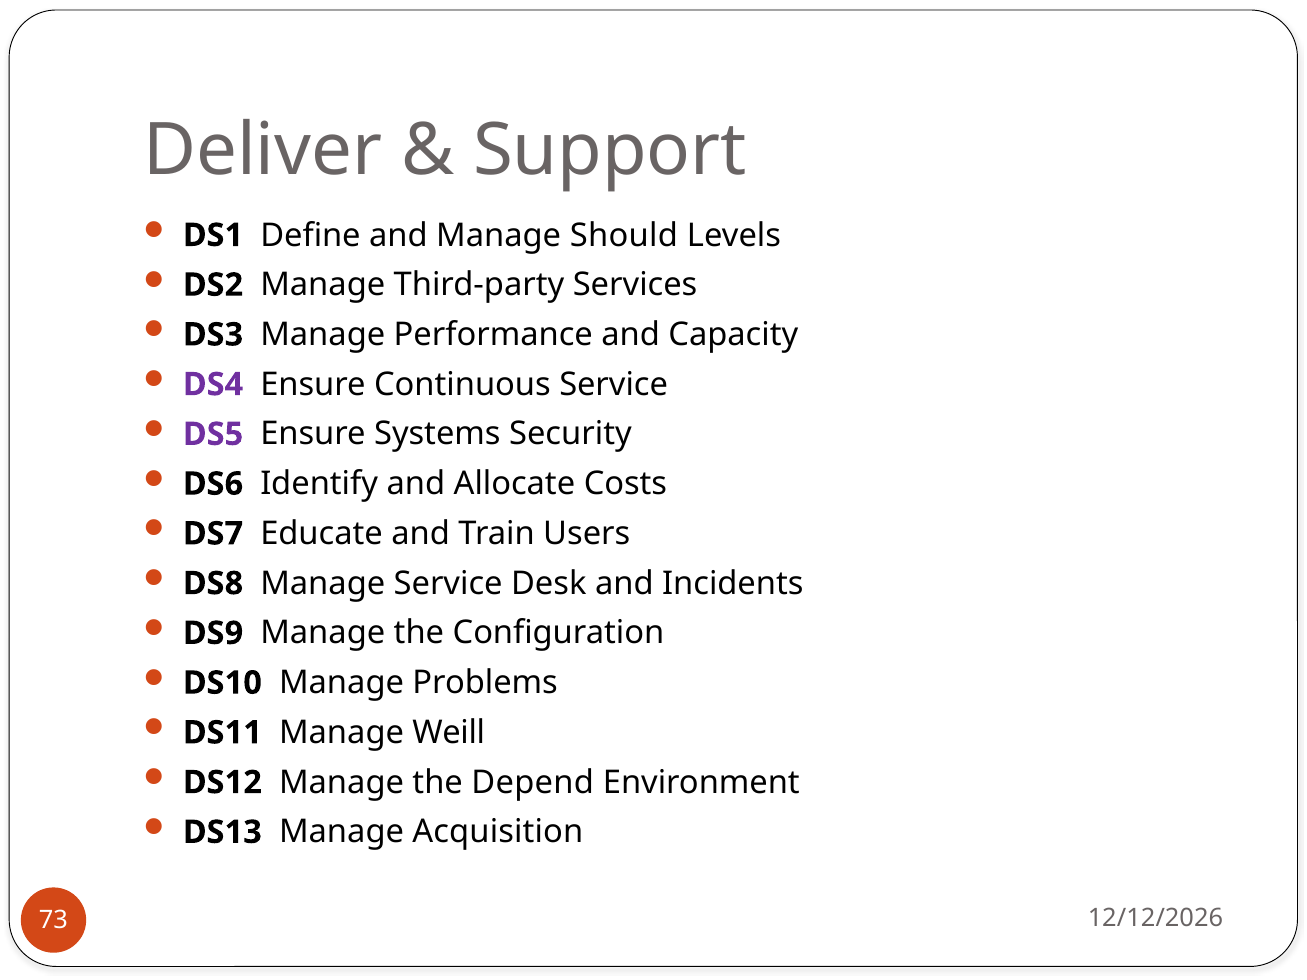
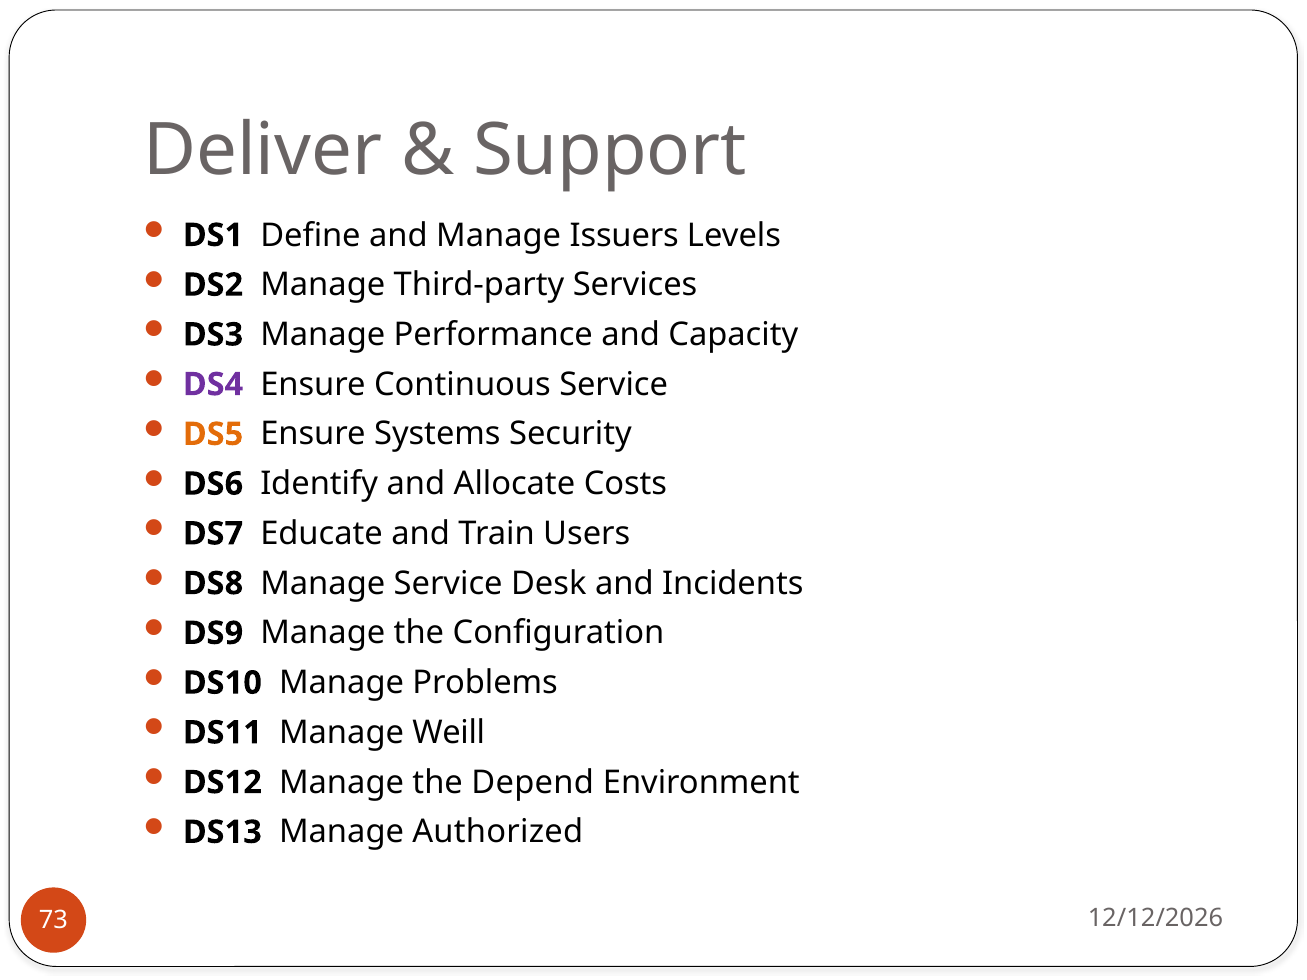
Should: Should -> Issuers
DS5 colour: purple -> orange
Acquisition: Acquisition -> Authorized
